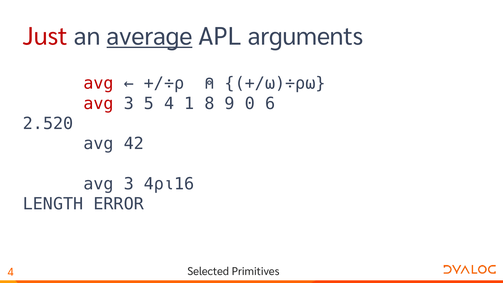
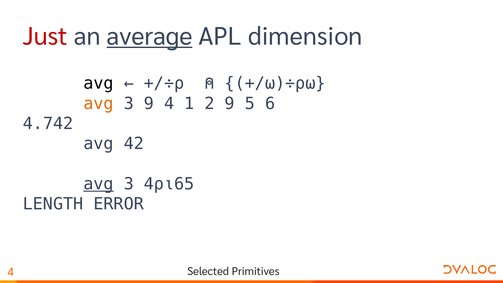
arguments: arguments -> dimension
avg at (98, 83) colour: red -> black
avg at (98, 103) colour: red -> orange
3 5: 5 -> 9
8: 8 -> 2
0: 0 -> 5
2.520: 2.520 -> 4.742
avg at (98, 184) underline: none -> present
4⍴⍳16: 4⍴⍳16 -> 4⍴⍳65
